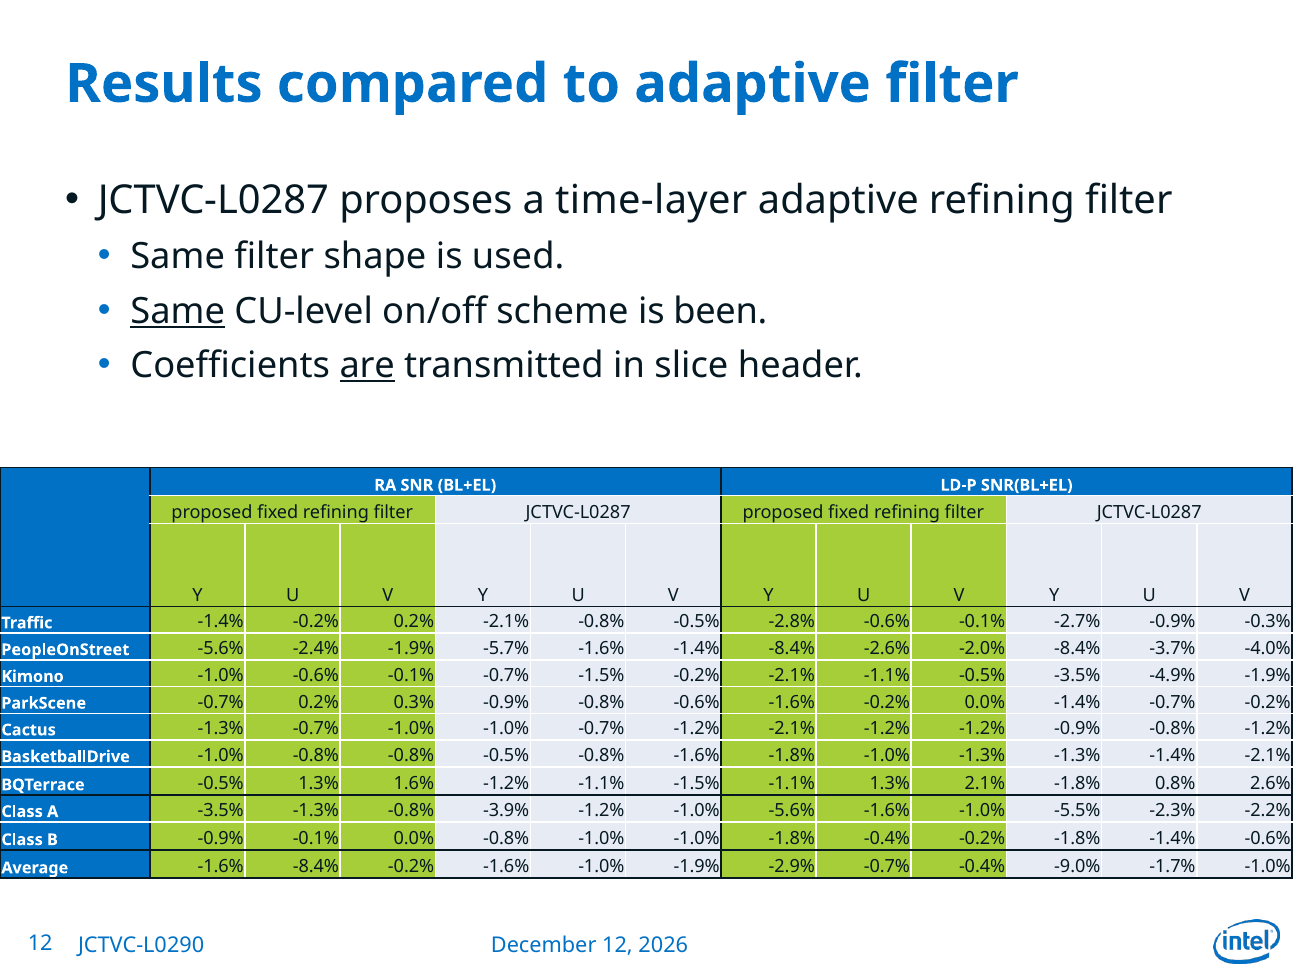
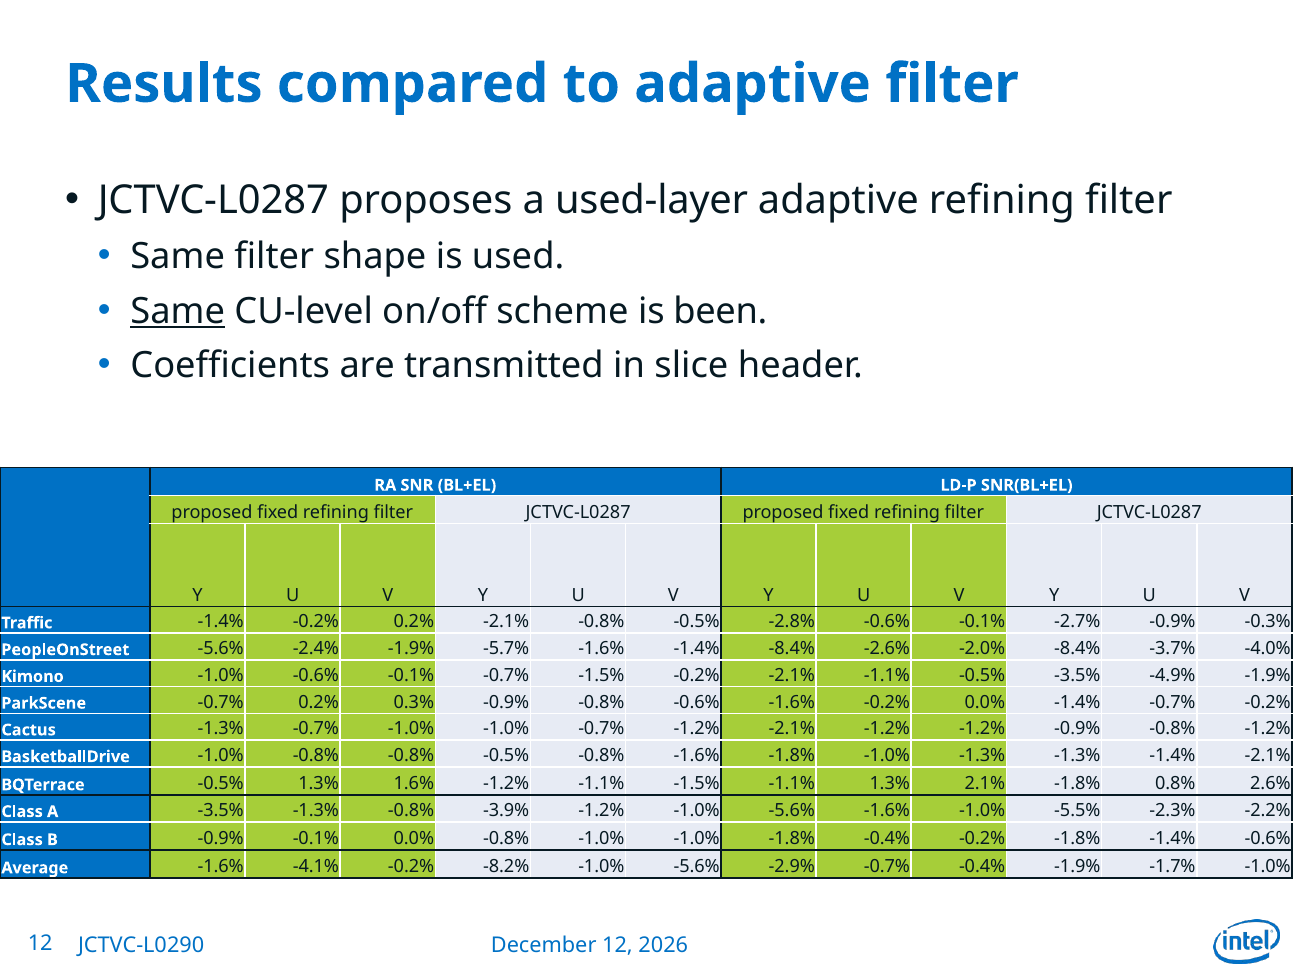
time-layer: time-layer -> used-layer
are underline: present -> none
-1.6% -8.4%: -8.4% -> -4.1%
-0.2% -1.6%: -1.6% -> -8.2%
-1.9% at (697, 867): -1.9% -> -5.6%
-0.4% -9.0%: -9.0% -> -1.9%
